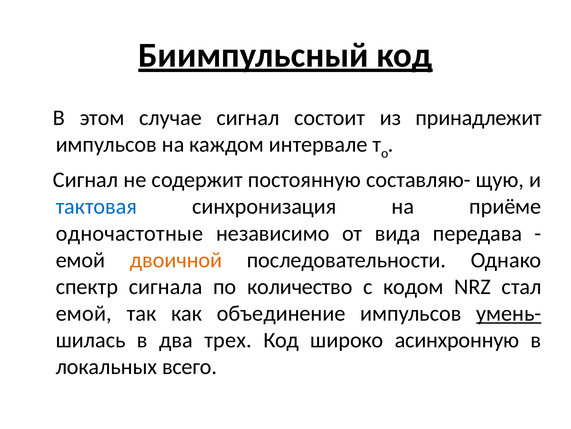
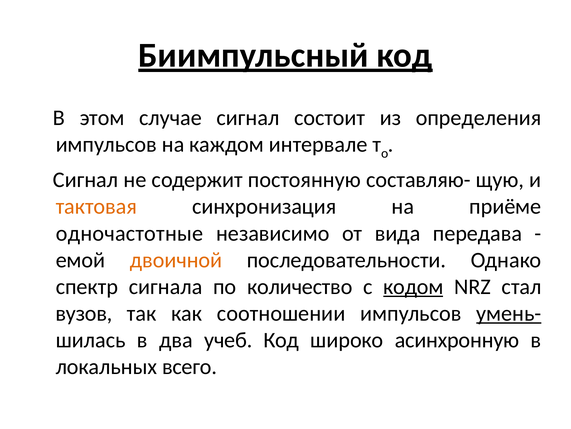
принадлежит: принадлежит -> определения
тактовая colour: blue -> orange
кодом underline: none -> present
емой at (84, 313): емой -> вузов
объединение: объединение -> соотношении
трех: трех -> учеб
